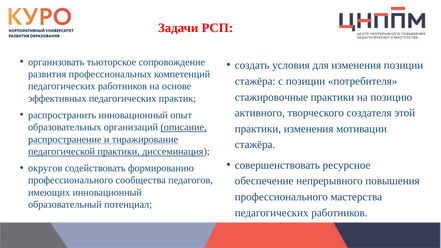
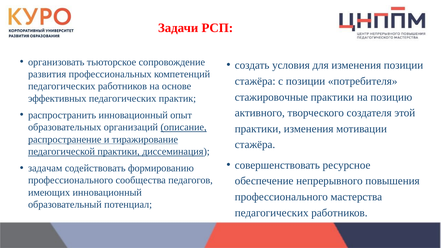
округов: округов -> задачам
